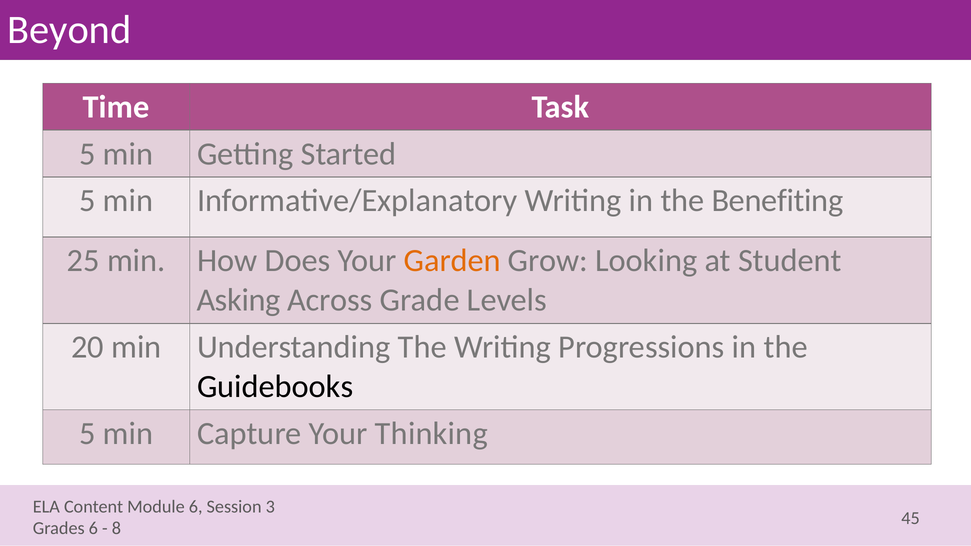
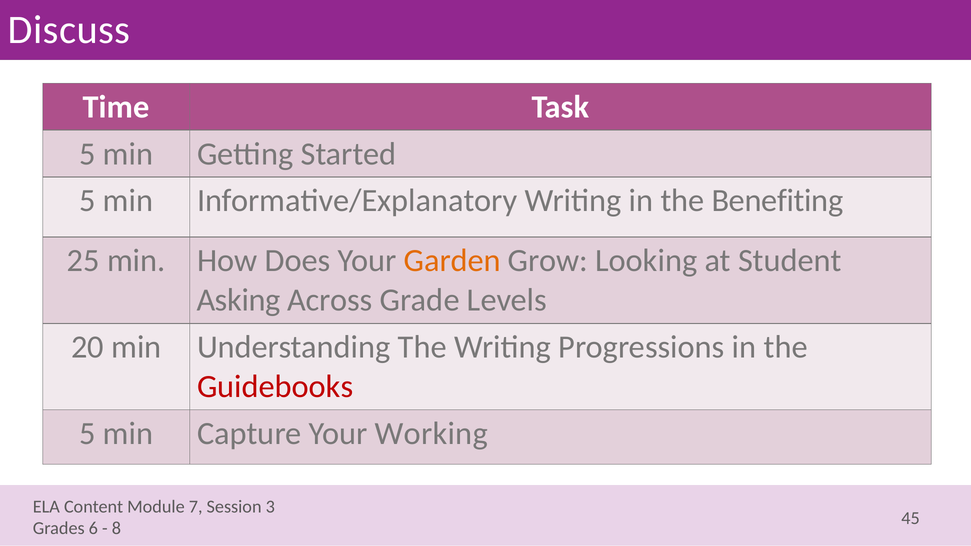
Beyond: Beyond -> Discuss
Guidebooks colour: black -> red
Thinking: Thinking -> Working
6 at (196, 507): 6 -> 7
